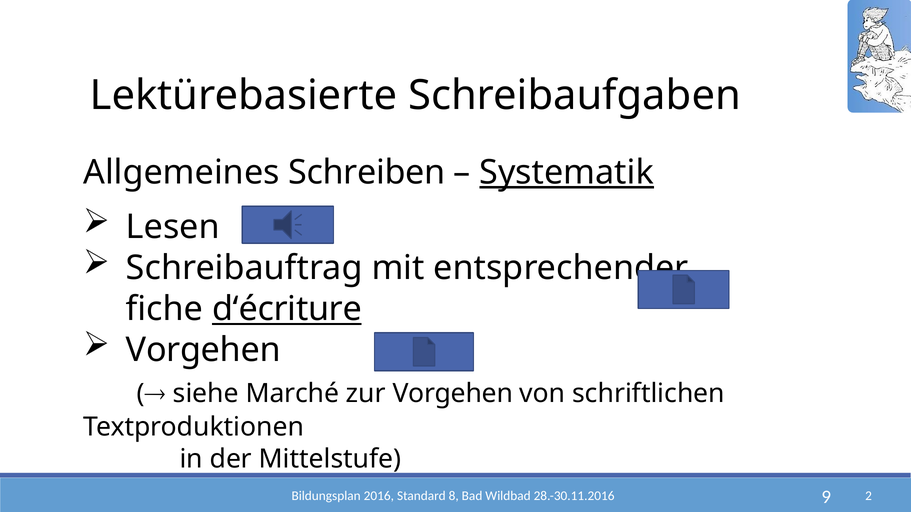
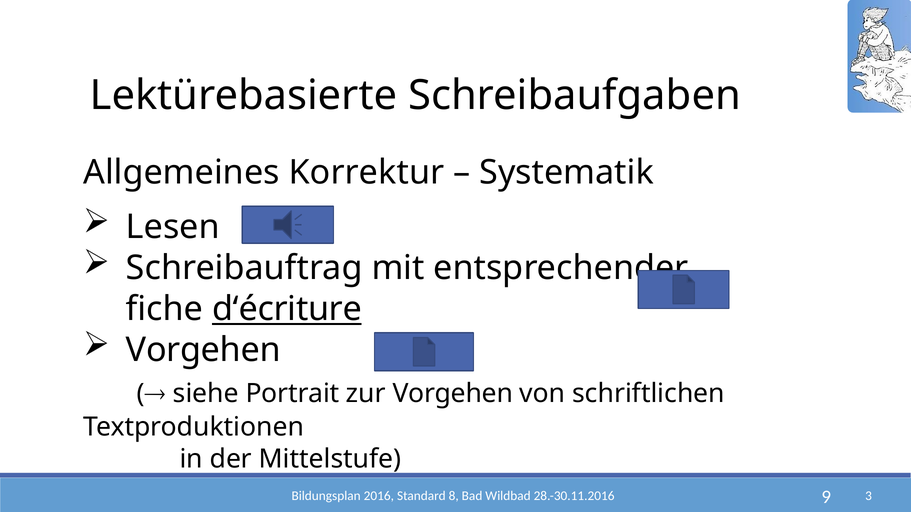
Schreiben: Schreiben -> Korrektur
Systematik underline: present -> none
Marché: Marché -> Portrait
2: 2 -> 3
